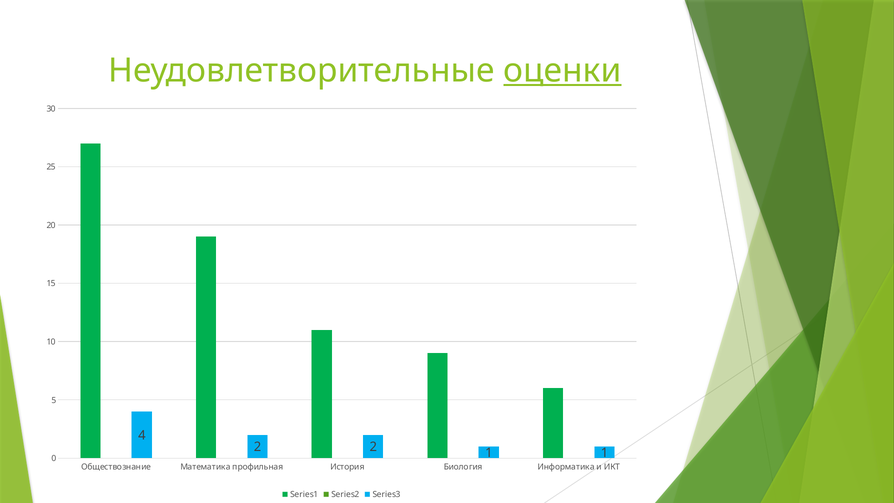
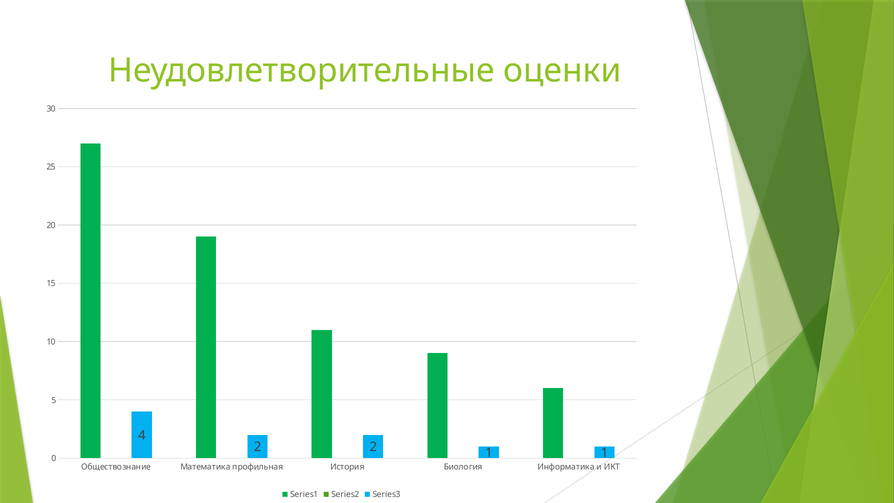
оценки underline: present -> none
